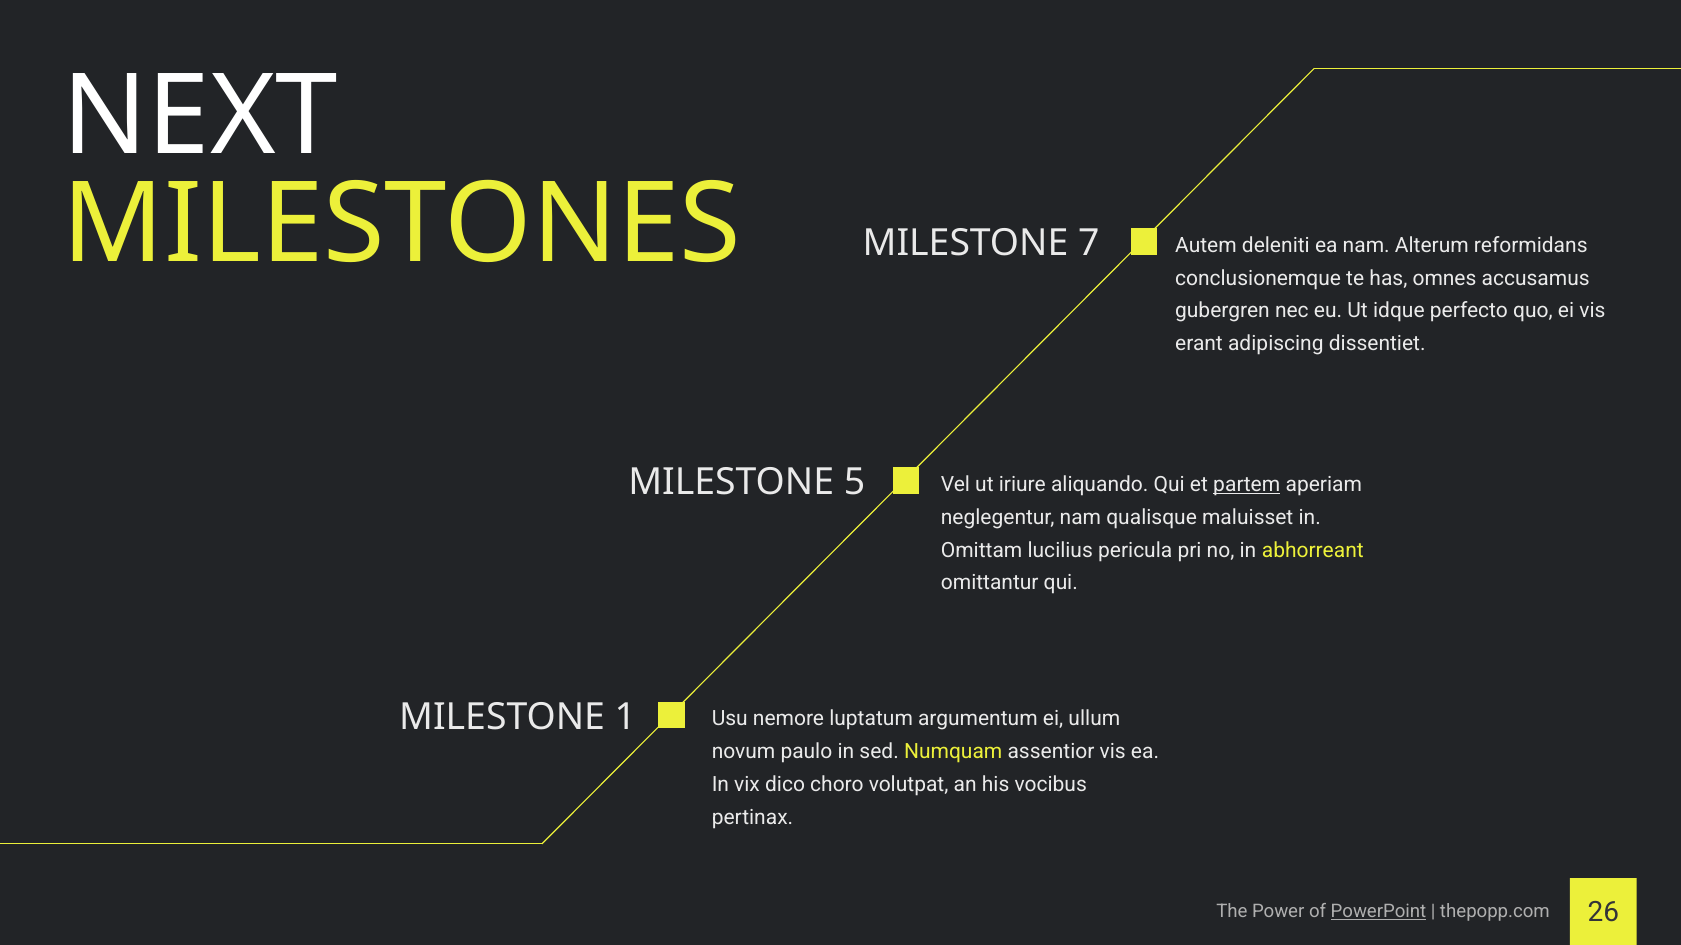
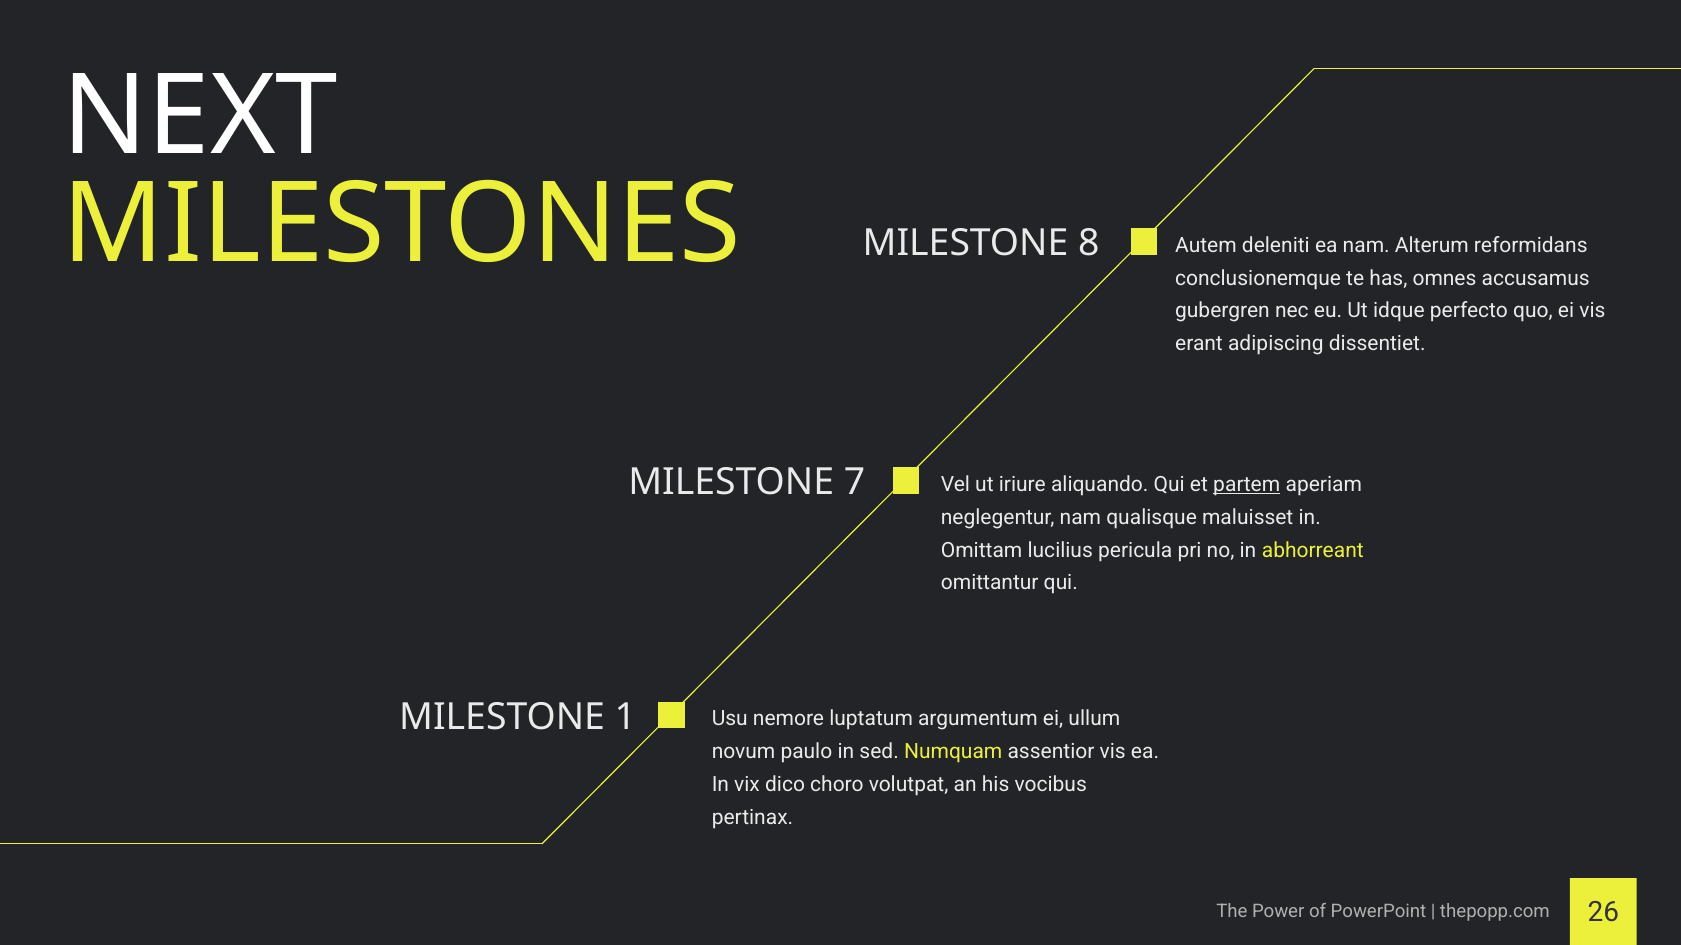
7: 7 -> 8
5: 5 -> 7
PowerPoint underline: present -> none
